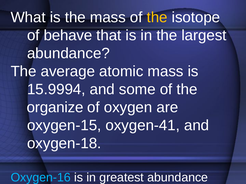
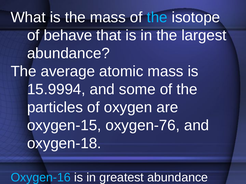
the at (157, 17) colour: yellow -> light blue
organize: organize -> particles
oxygen-41: oxygen-41 -> oxygen-76
